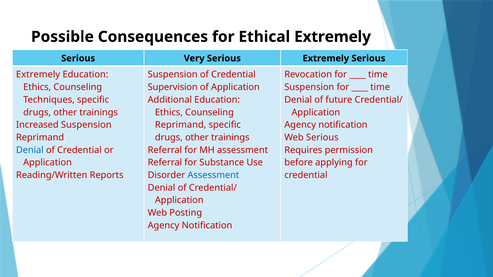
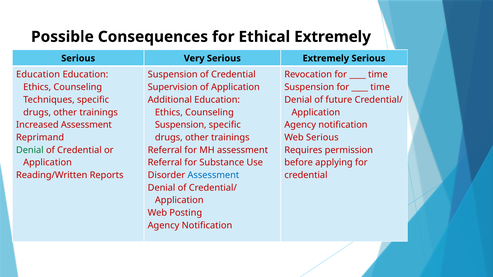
Extremely at (38, 75): Extremely -> Education
Increased Suspension: Suspension -> Assessment
Reprimand at (181, 125): Reprimand -> Suspension
Denial at (30, 150) colour: blue -> green
